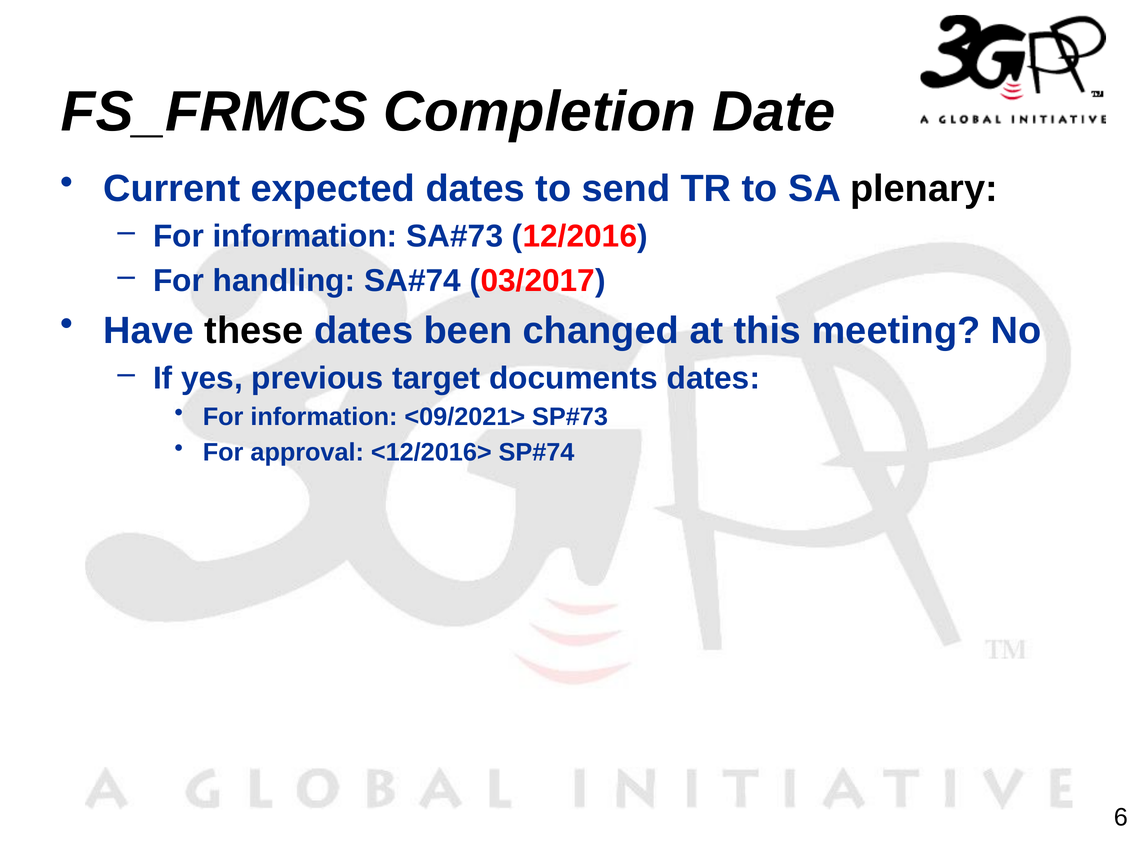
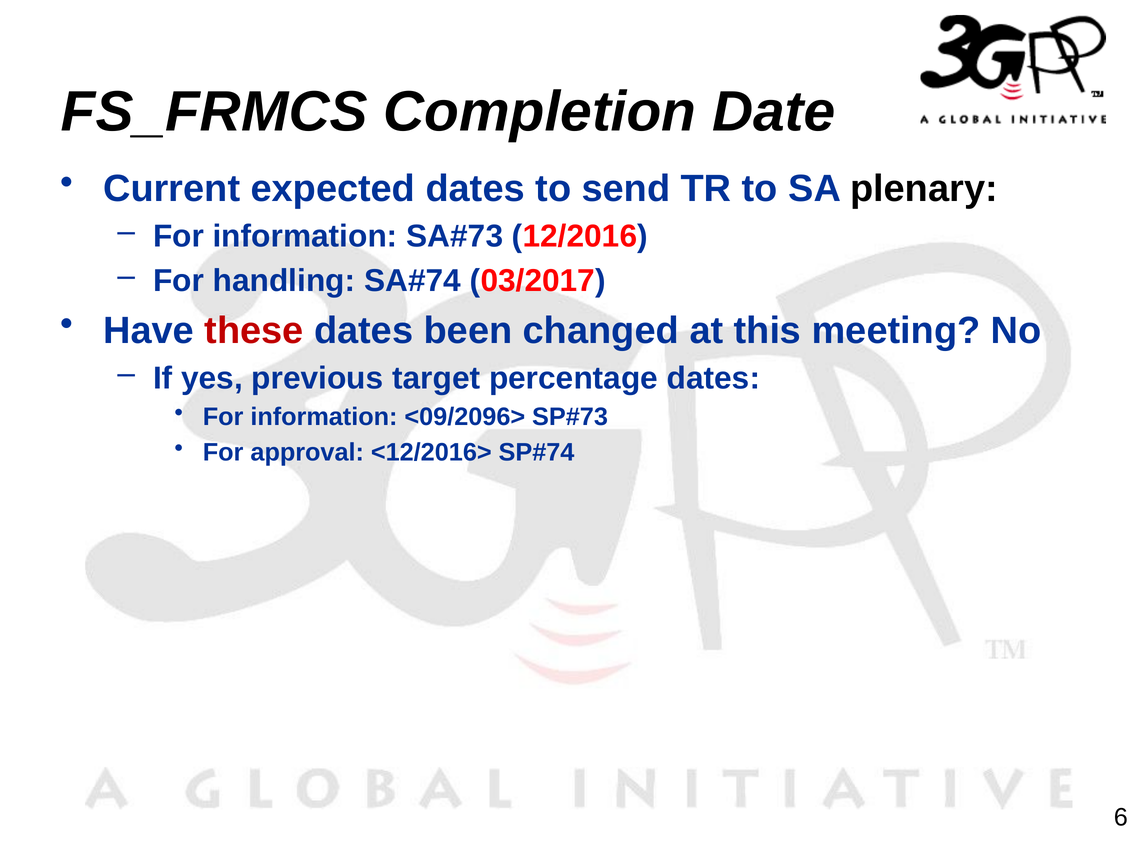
these colour: black -> red
documents: documents -> percentage
<09/2021>: <09/2021> -> <09/2096>
